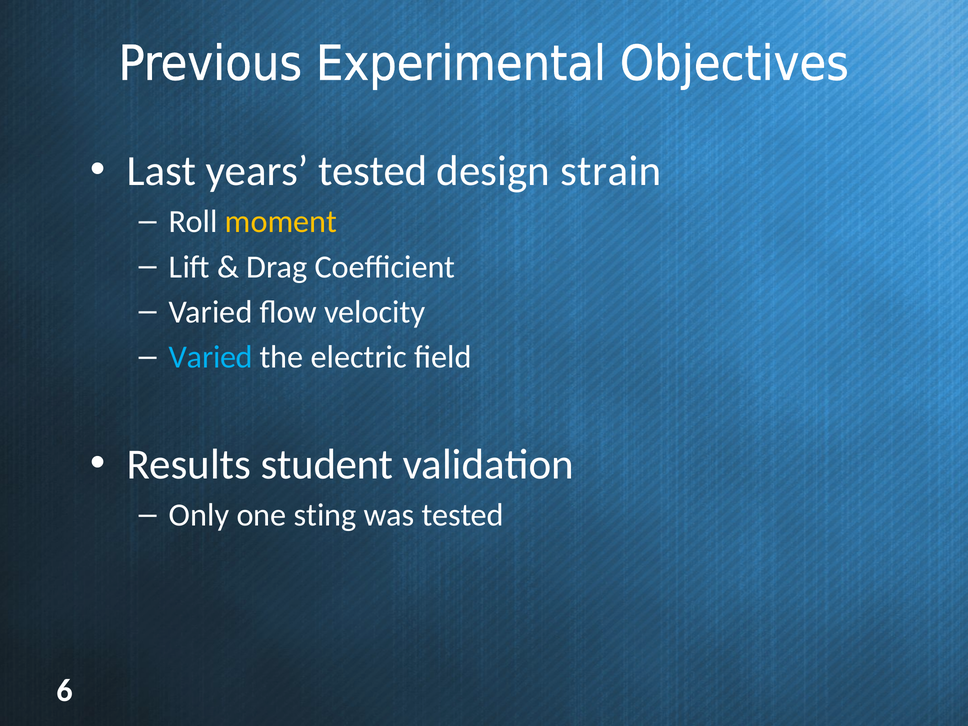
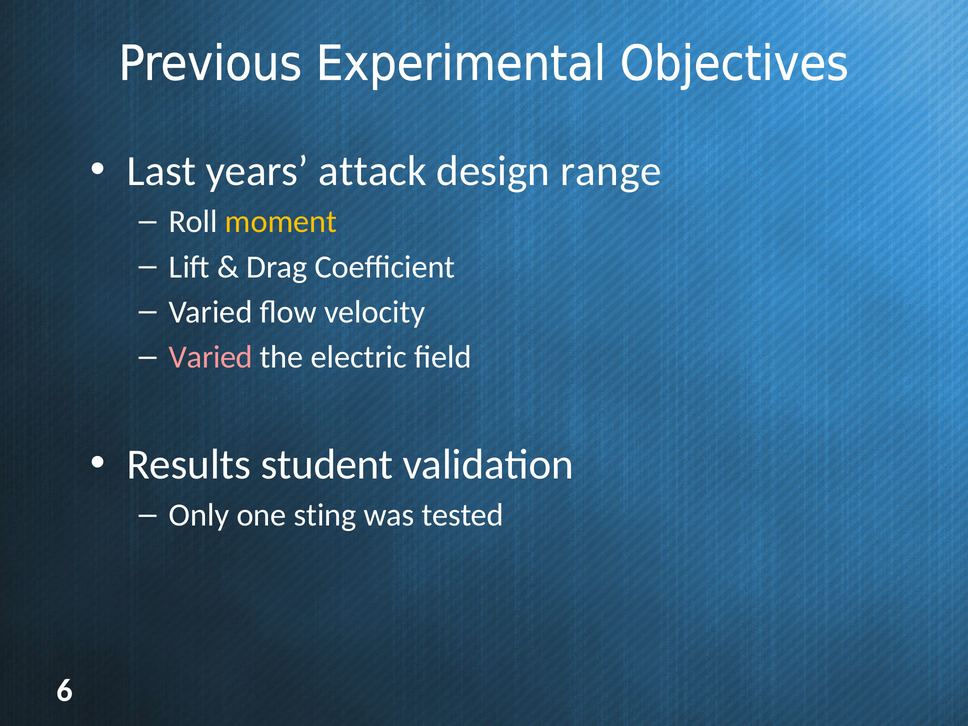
years tested: tested -> attack
strain: strain -> range
Varied at (211, 357) colour: light blue -> pink
